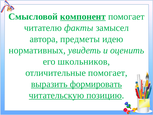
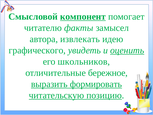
предметы: предметы -> извлекать
нормативных: нормативных -> графического
оценить underline: none -> present
отличительные помогает: помогает -> бережное
